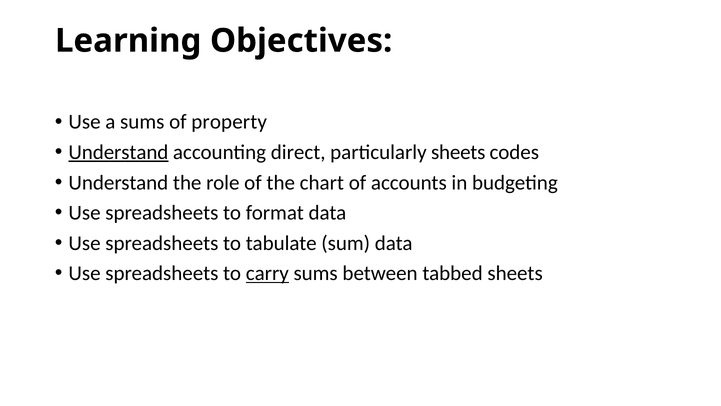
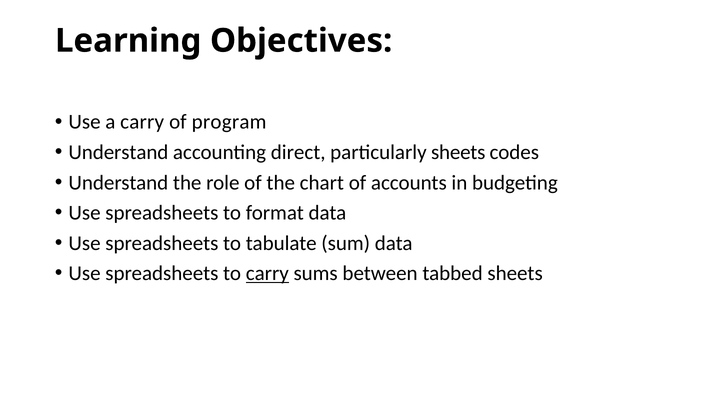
a sums: sums -> carry
property: property -> program
Understand at (118, 152) underline: present -> none
